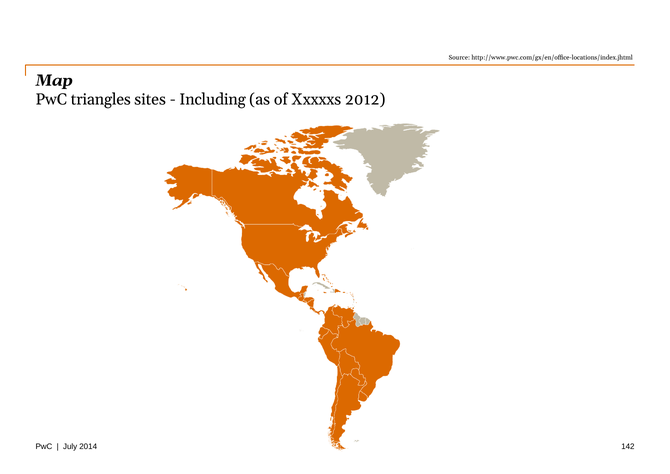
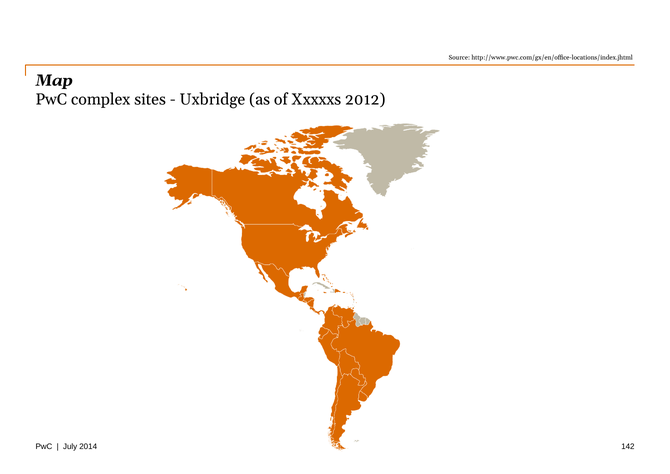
triangles: triangles -> complex
Including: Including -> Uxbridge
